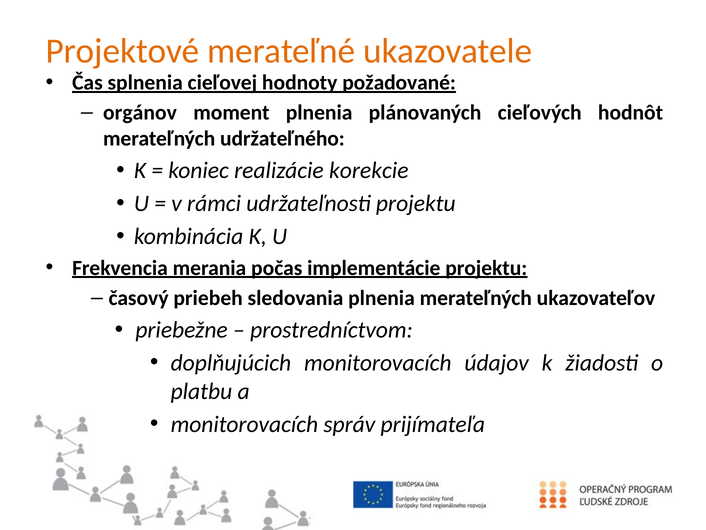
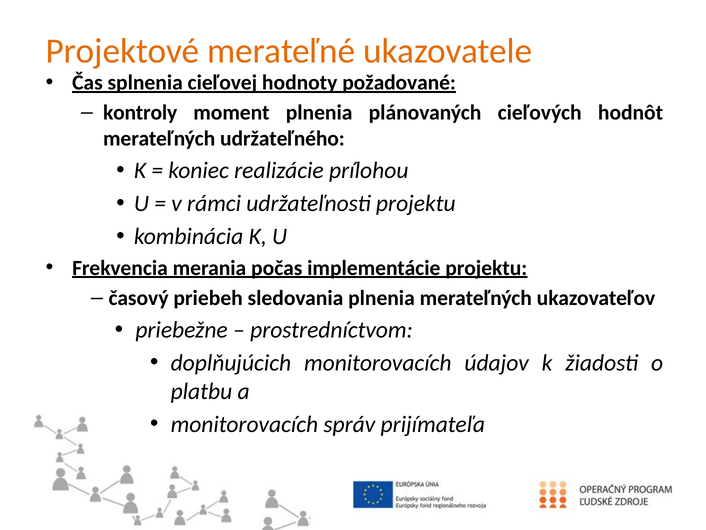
orgánov: orgánov -> kontroly
korekcie: korekcie -> prílohou
